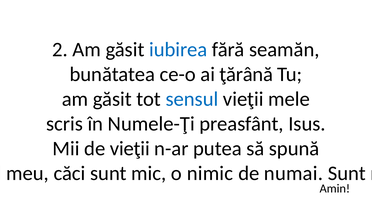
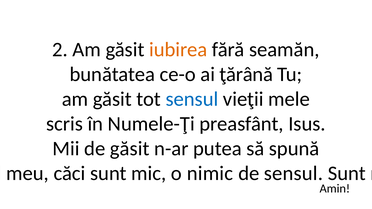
iubirea colour: blue -> orange
de vieţii: vieţii -> găsit
de numai: numai -> sensul
